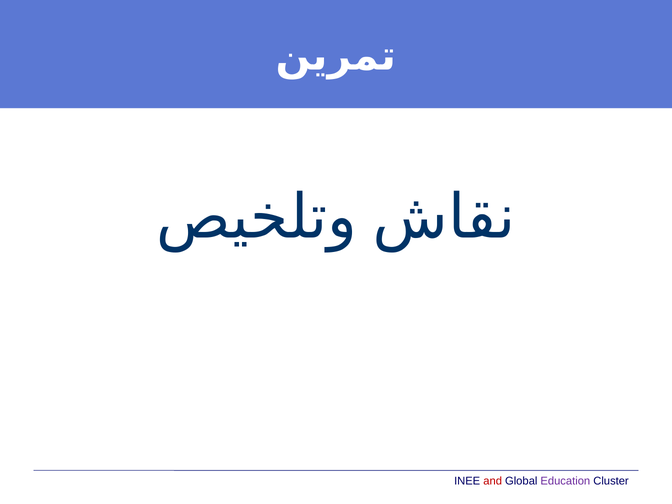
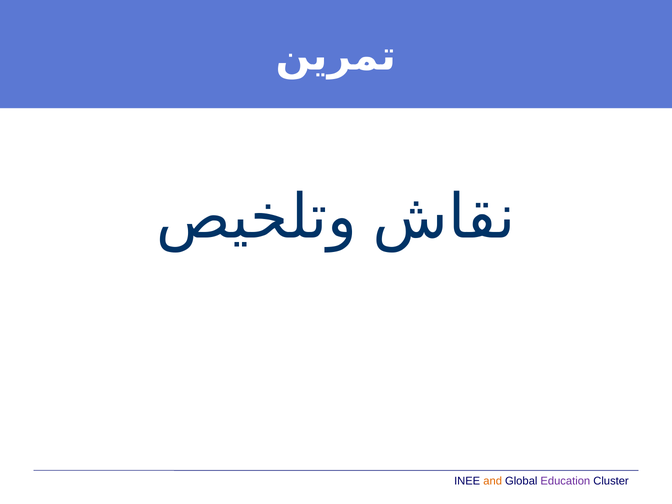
and colour: red -> orange
